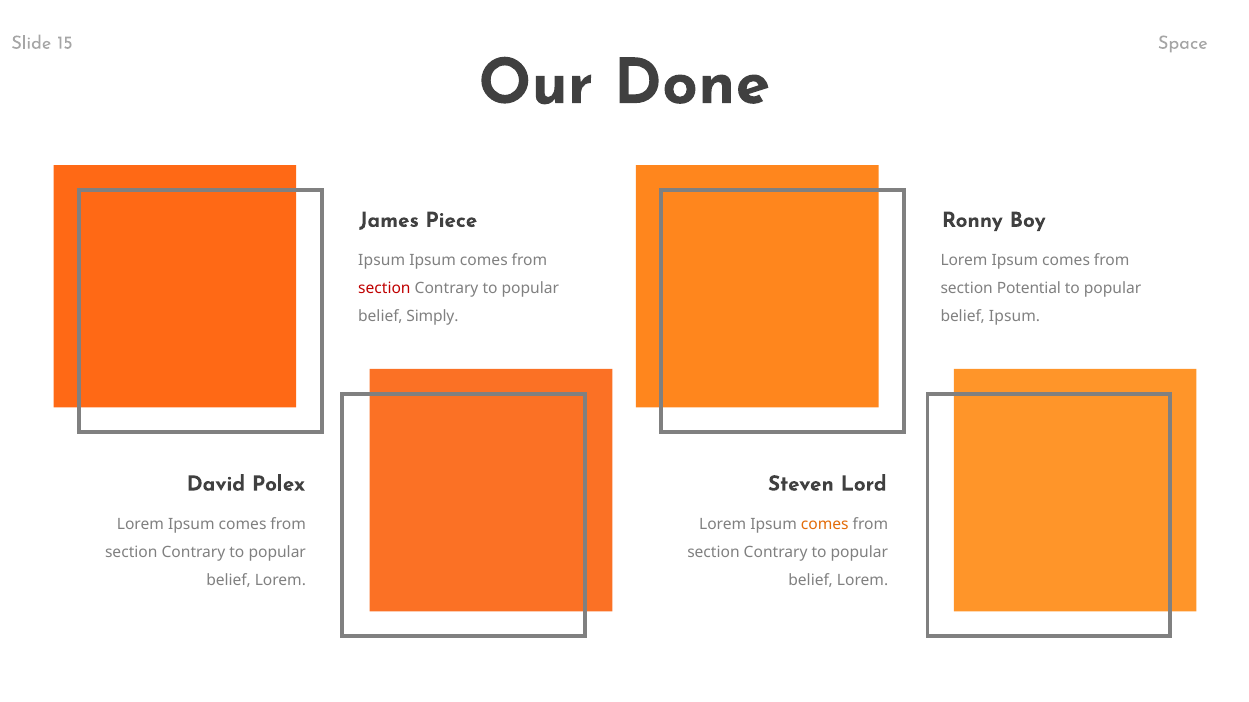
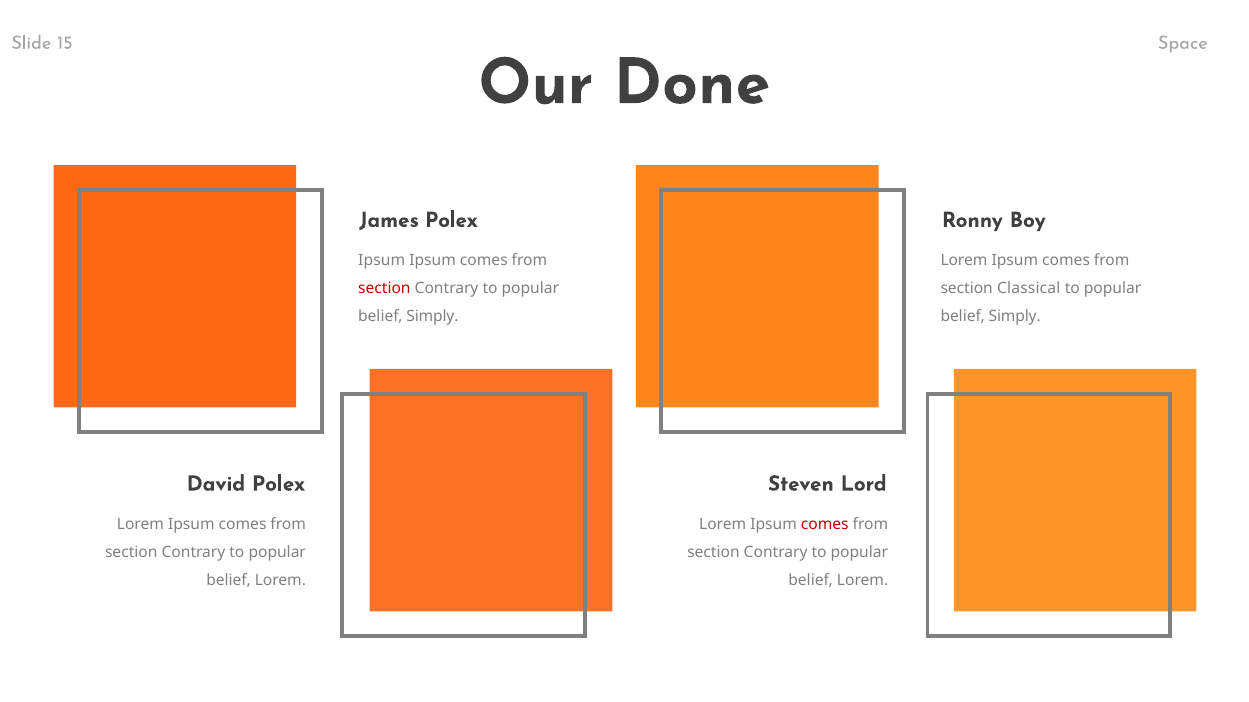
James Piece: Piece -> Polex
Potential: Potential -> Classical
Ipsum at (1015, 317): Ipsum -> Simply
comes at (825, 525) colour: orange -> red
